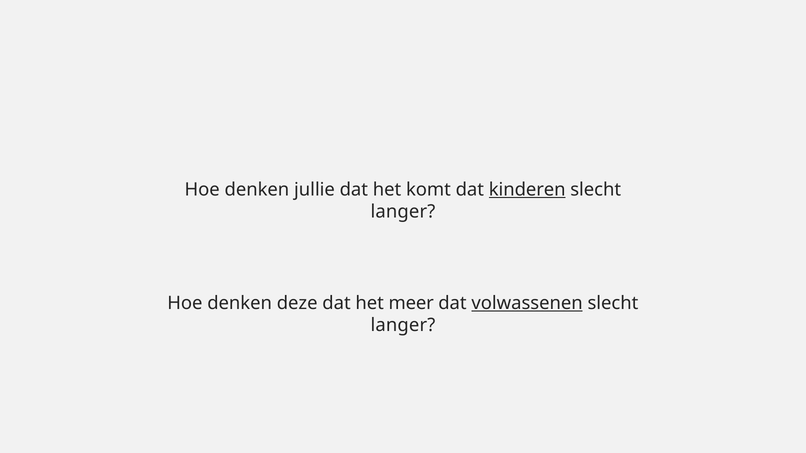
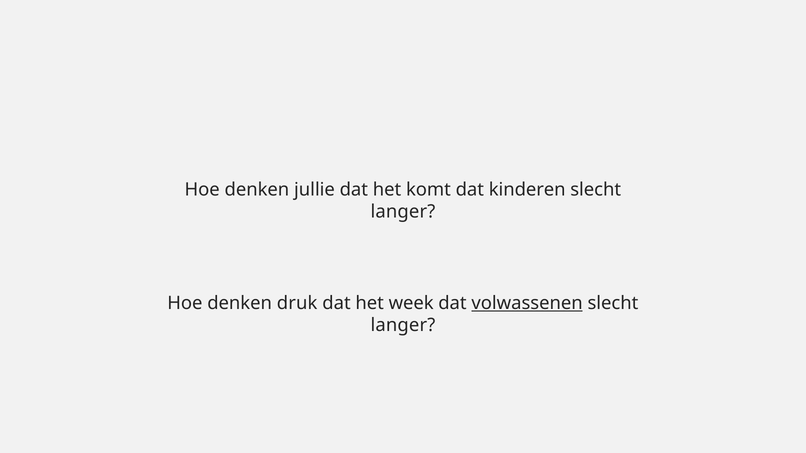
kinderen underline: present -> none
deze: deze -> druk
meer: meer -> week
